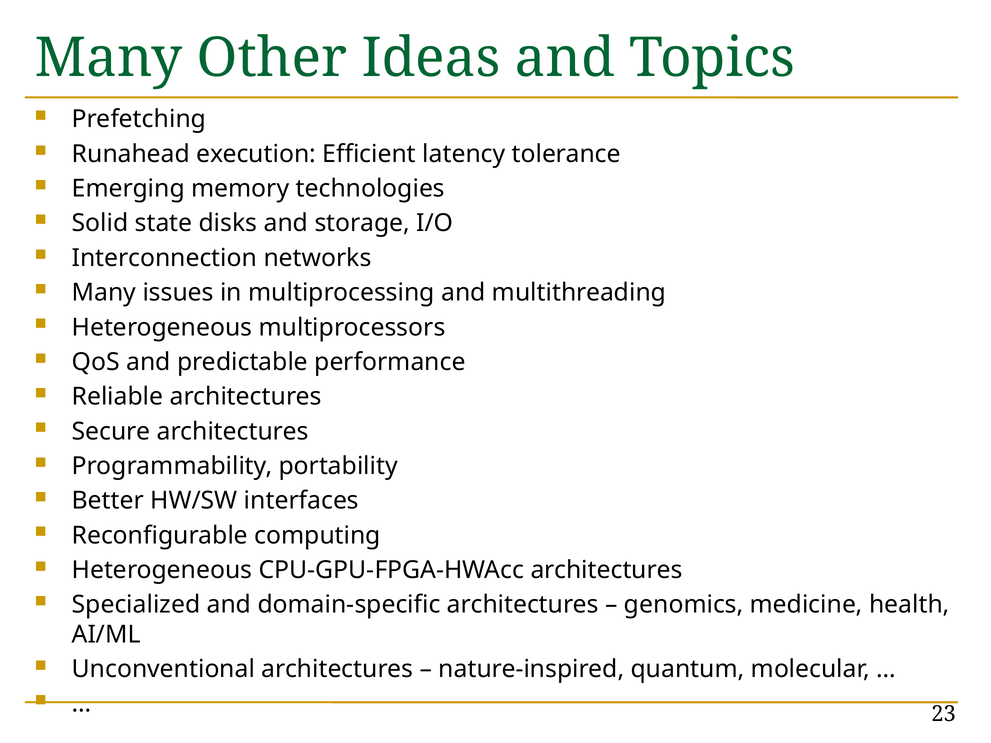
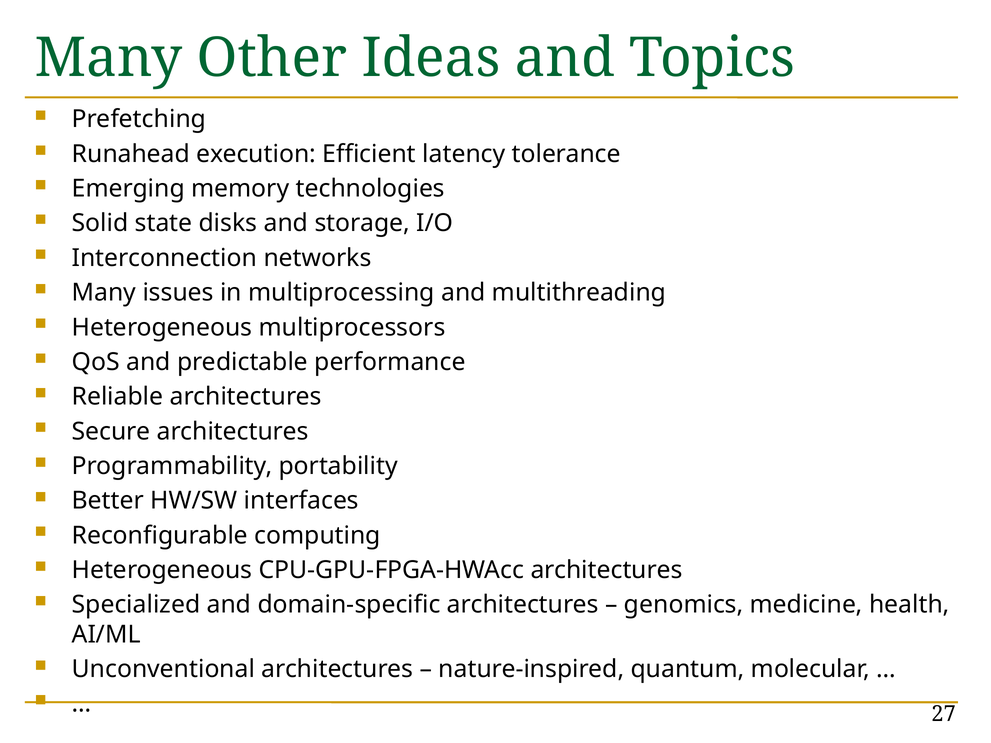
23: 23 -> 27
